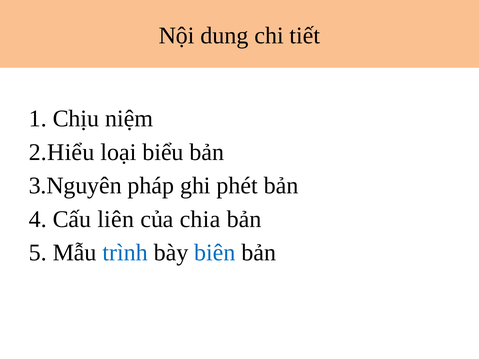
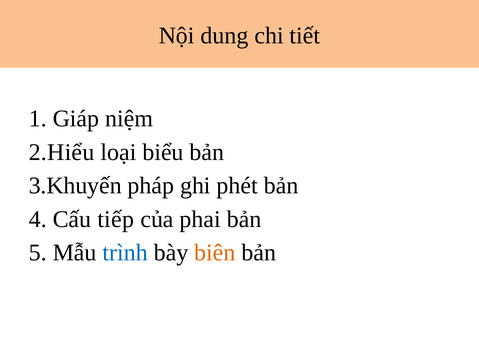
Chịu: Chịu -> Giáp
3.Nguyên: 3.Nguyên -> 3.Khuyến
liên: liên -> tiếp
chia: chia -> phai
biên colour: blue -> orange
